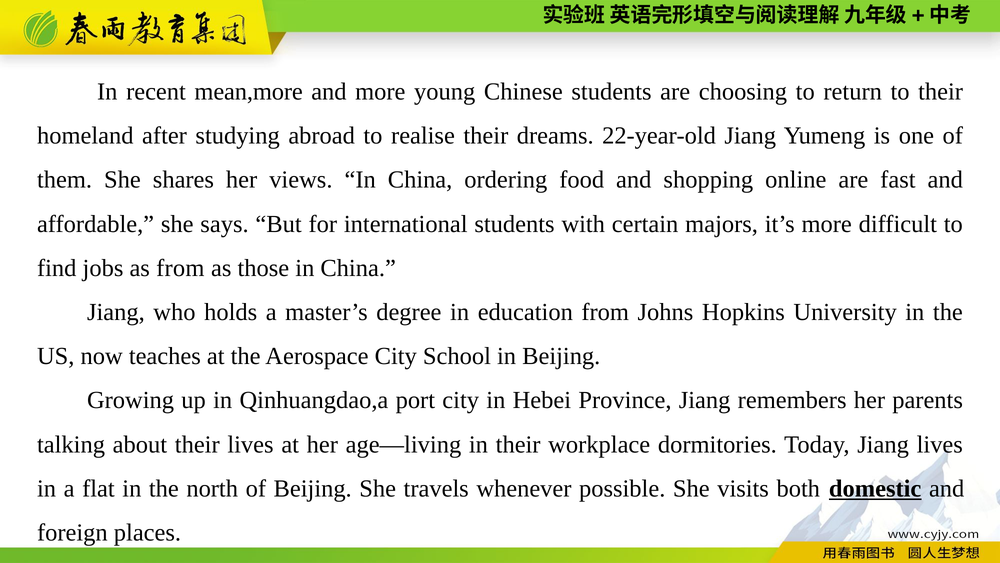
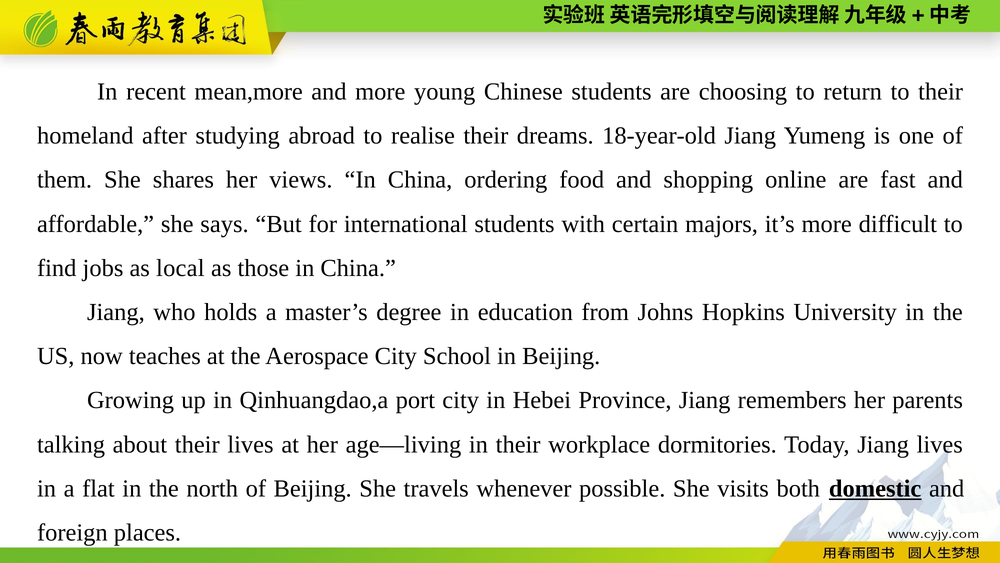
22-year-old: 22-year-old -> 18-year-old
as from: from -> local
